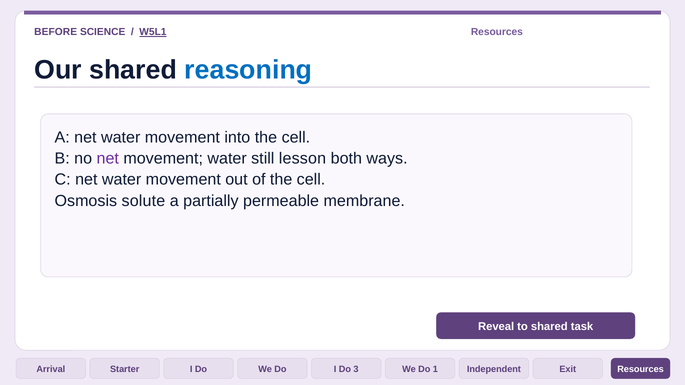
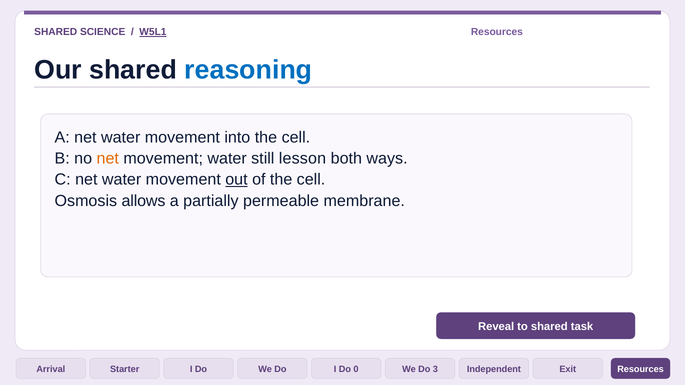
BEFORE at (56, 32): BEFORE -> SHARED
net at (108, 159) colour: purple -> orange
out underline: none -> present
solute: solute -> allows
3: 3 -> 0
1: 1 -> 3
